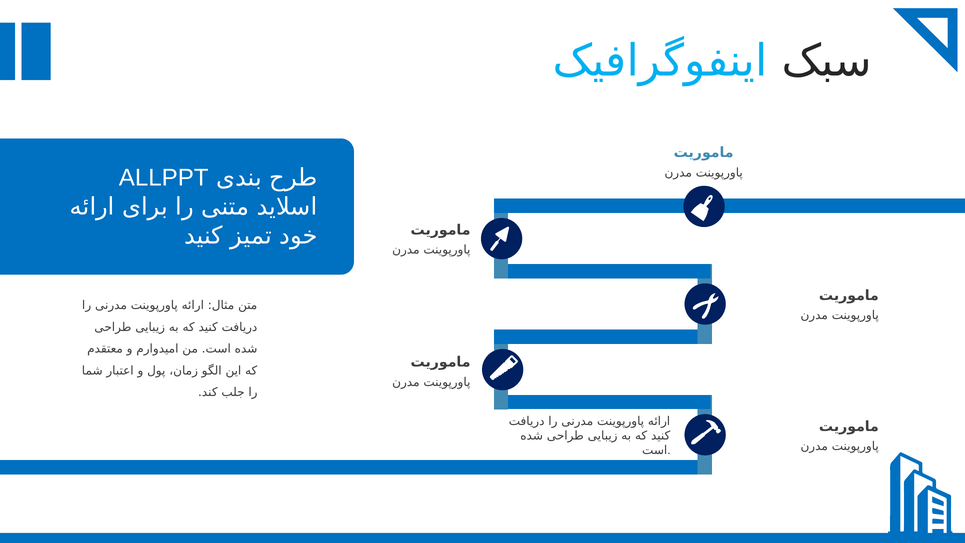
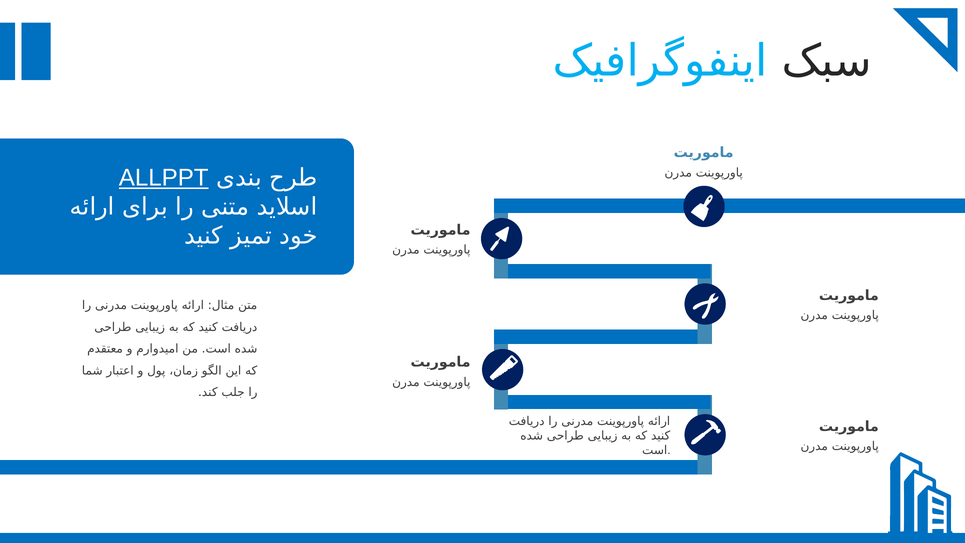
ALLPPT underline: none -> present
